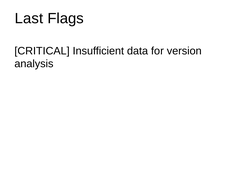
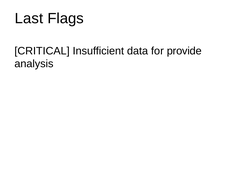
version: version -> provide
